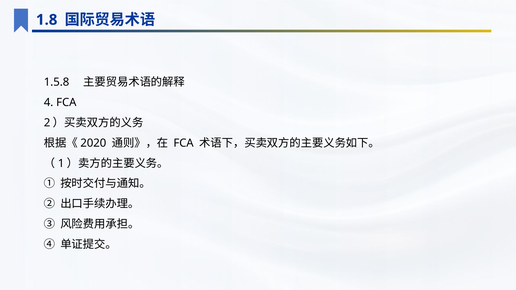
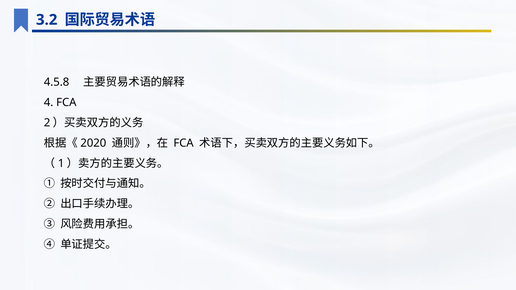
1.8: 1.8 -> 3.2
1.5.8: 1.5.8 -> 4.5.8
